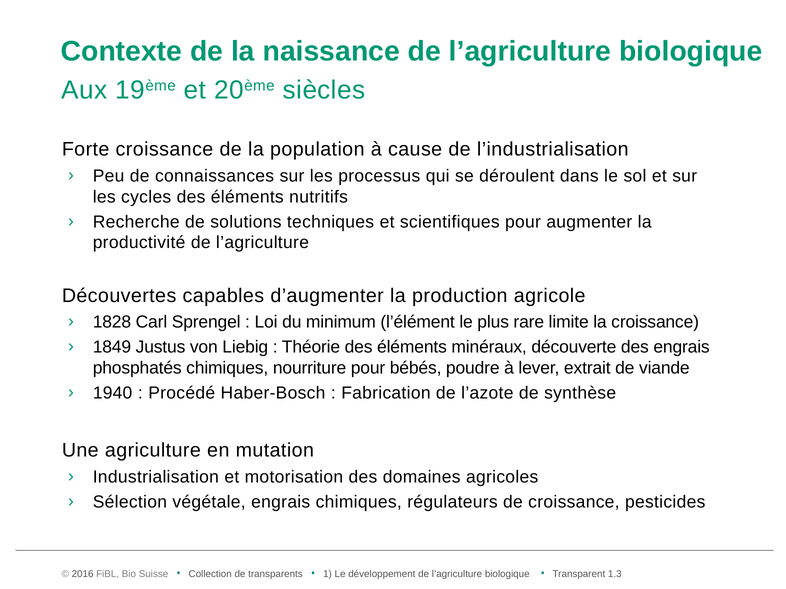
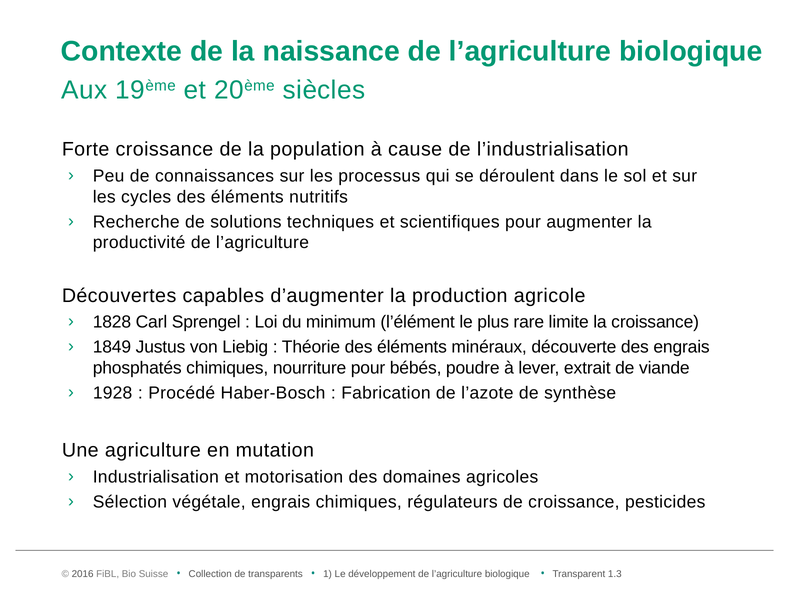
1940: 1940 -> 1928
